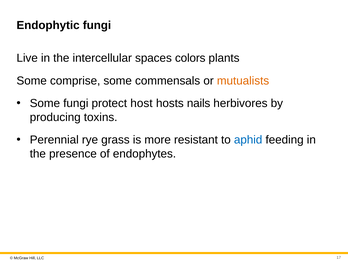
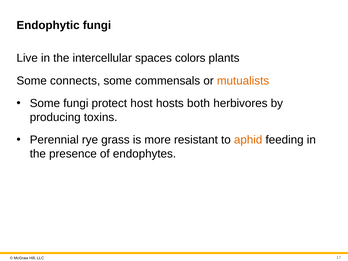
comprise: comprise -> connects
nails: nails -> both
aphid colour: blue -> orange
